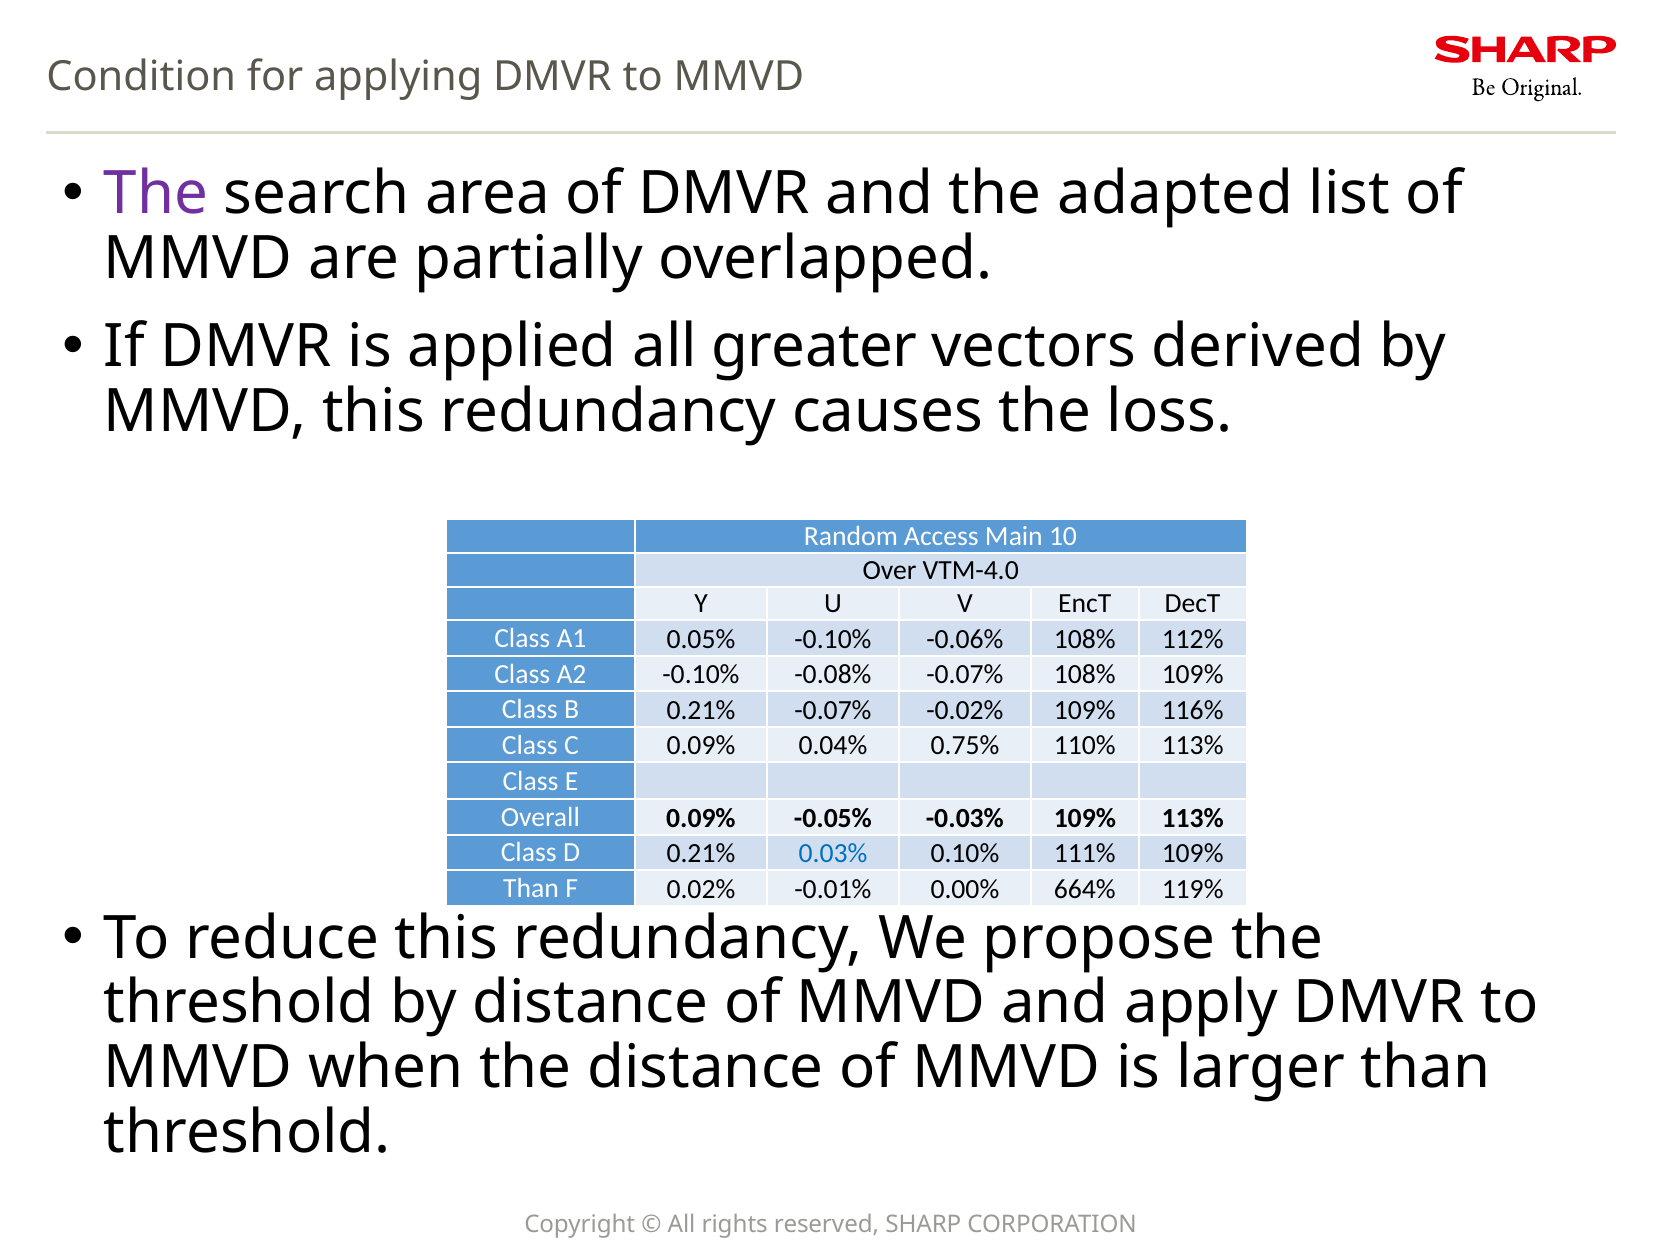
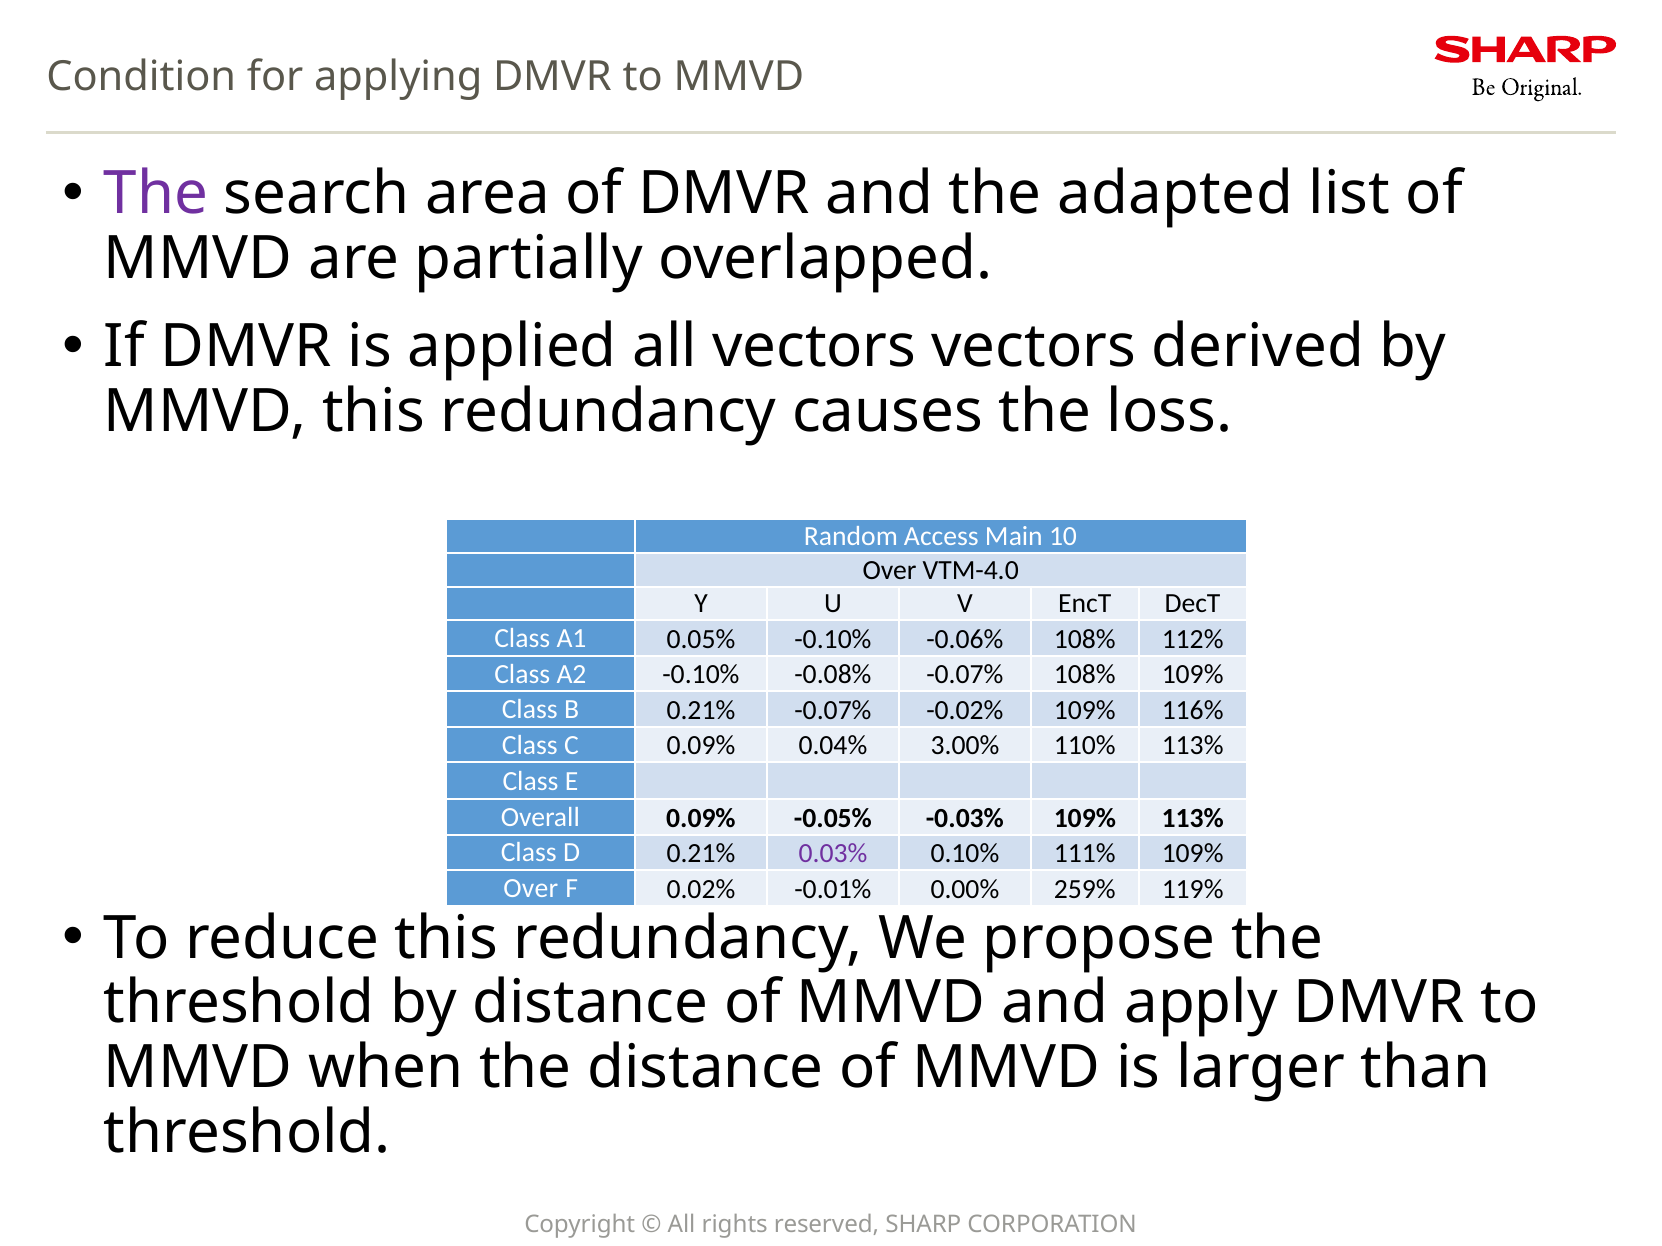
all greater: greater -> vectors
0.75%: 0.75% -> 3.00%
0.03% colour: blue -> purple
Than at (531, 888): Than -> Over
664%: 664% -> 259%
